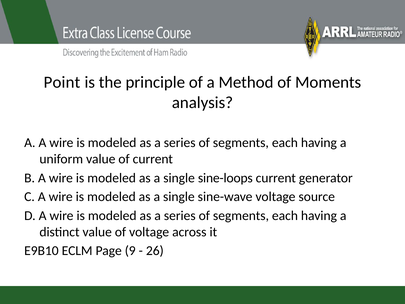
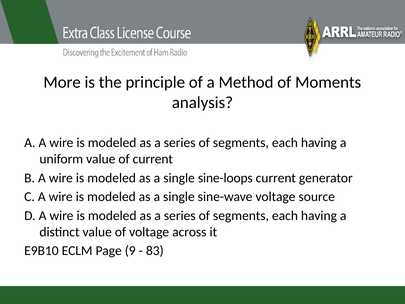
Point: Point -> More
26: 26 -> 83
